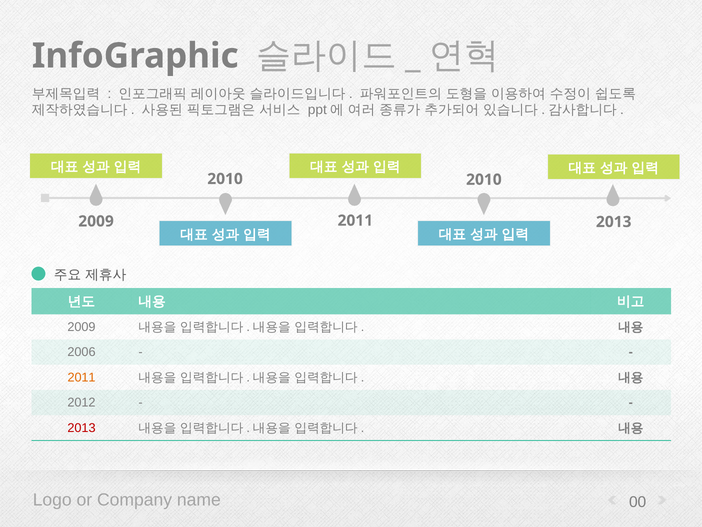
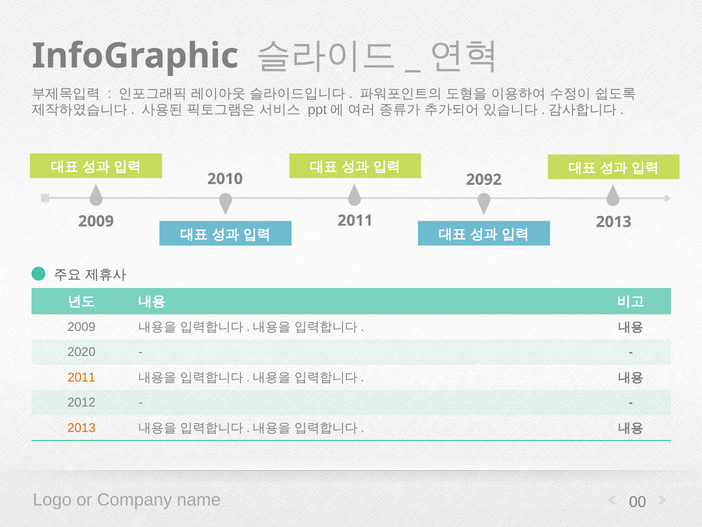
2010 2010: 2010 -> 2092
2006: 2006 -> 2020
2013 at (81, 428) colour: red -> orange
